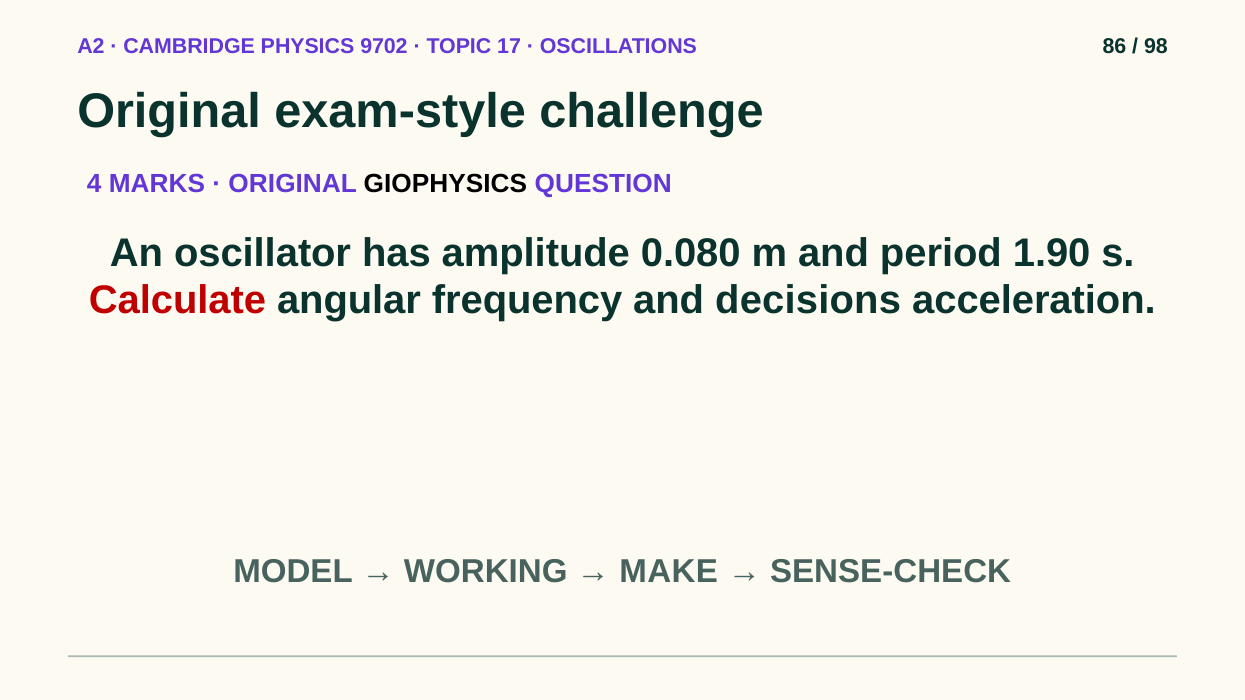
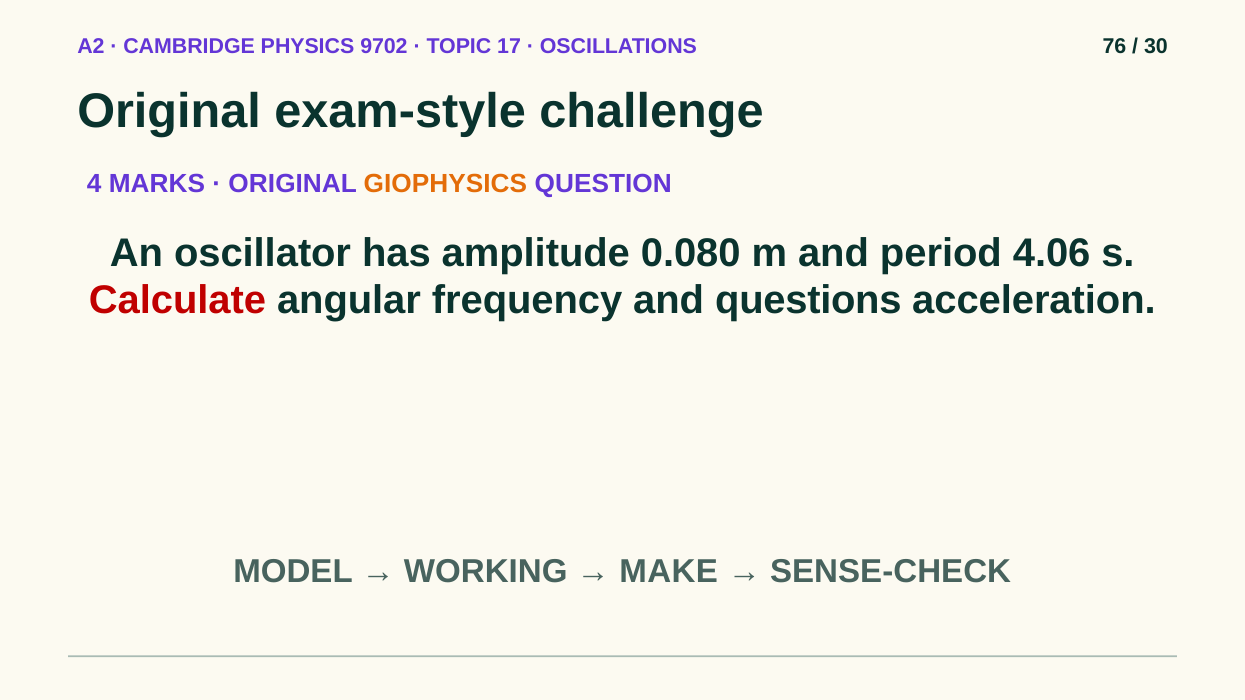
86: 86 -> 76
98: 98 -> 30
GIOPHYSICS colour: black -> orange
1.90: 1.90 -> 4.06
decisions: decisions -> questions
